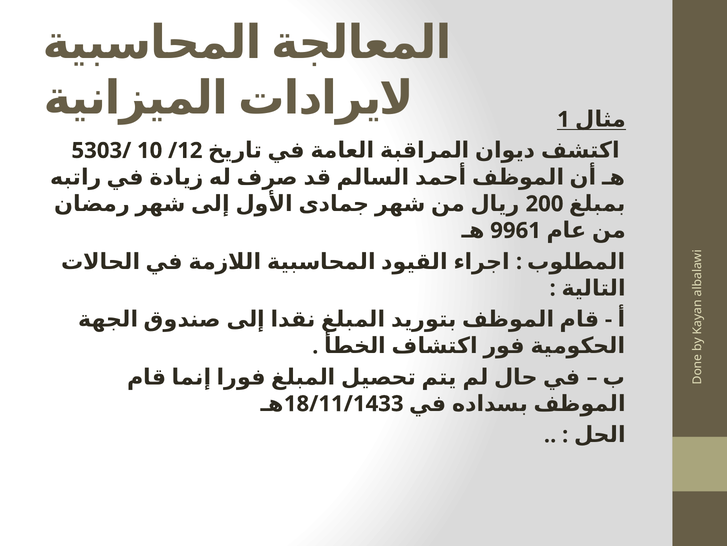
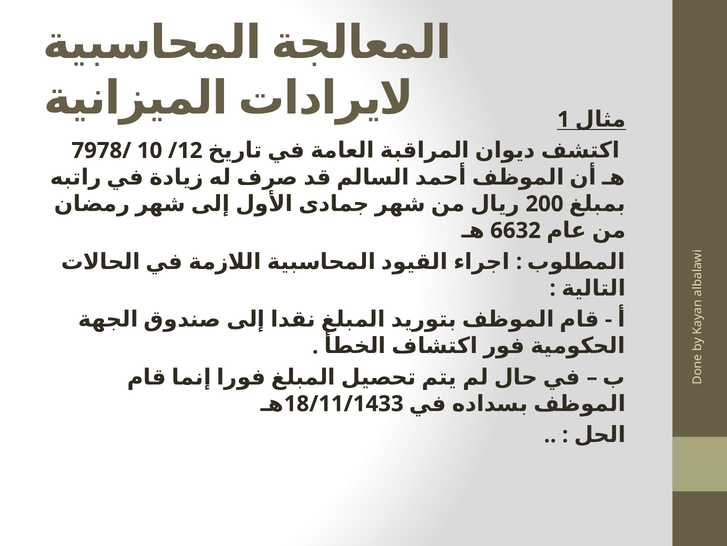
5303: 5303 -> 7978
9961: 9961 -> 6632
